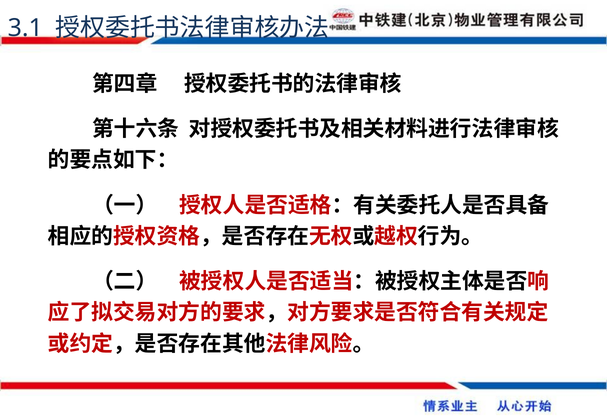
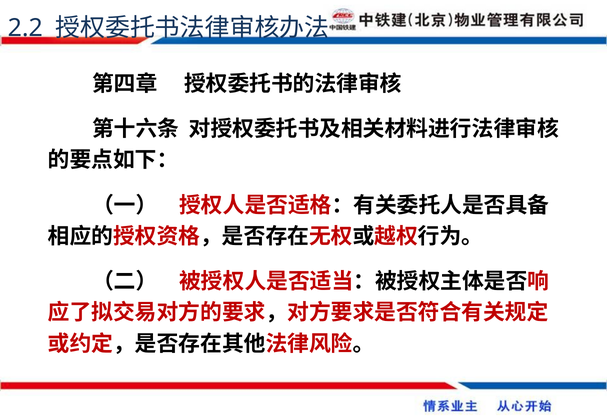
3.1: 3.1 -> 2.2
